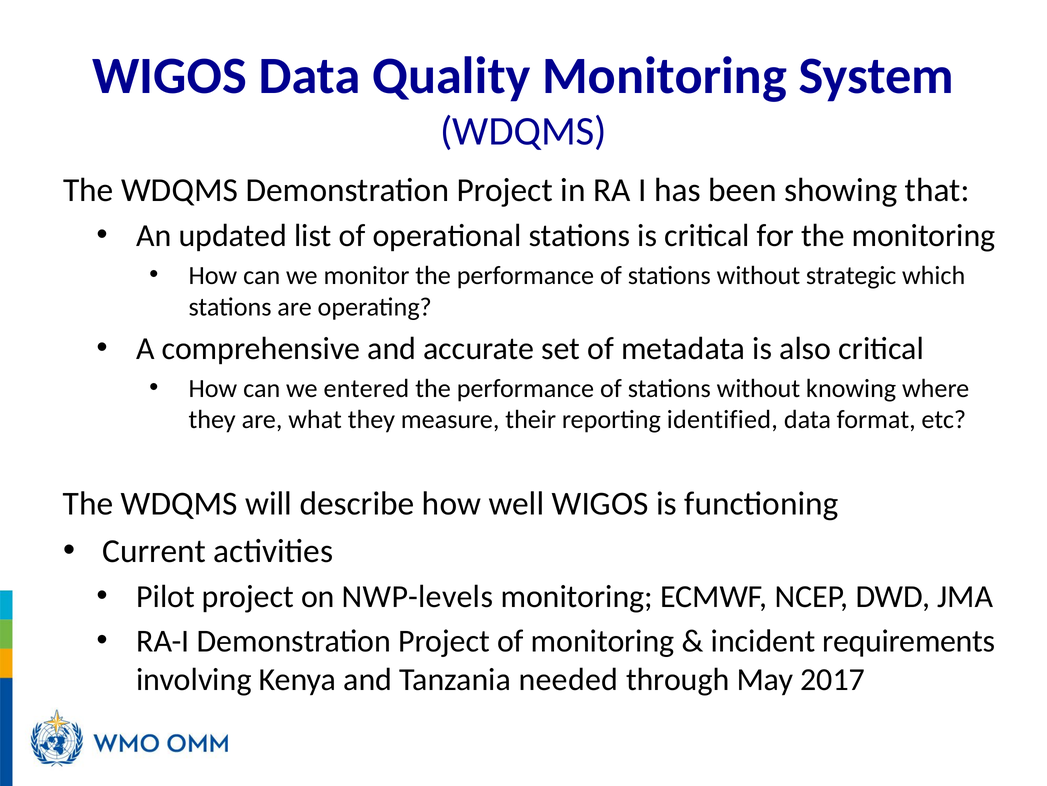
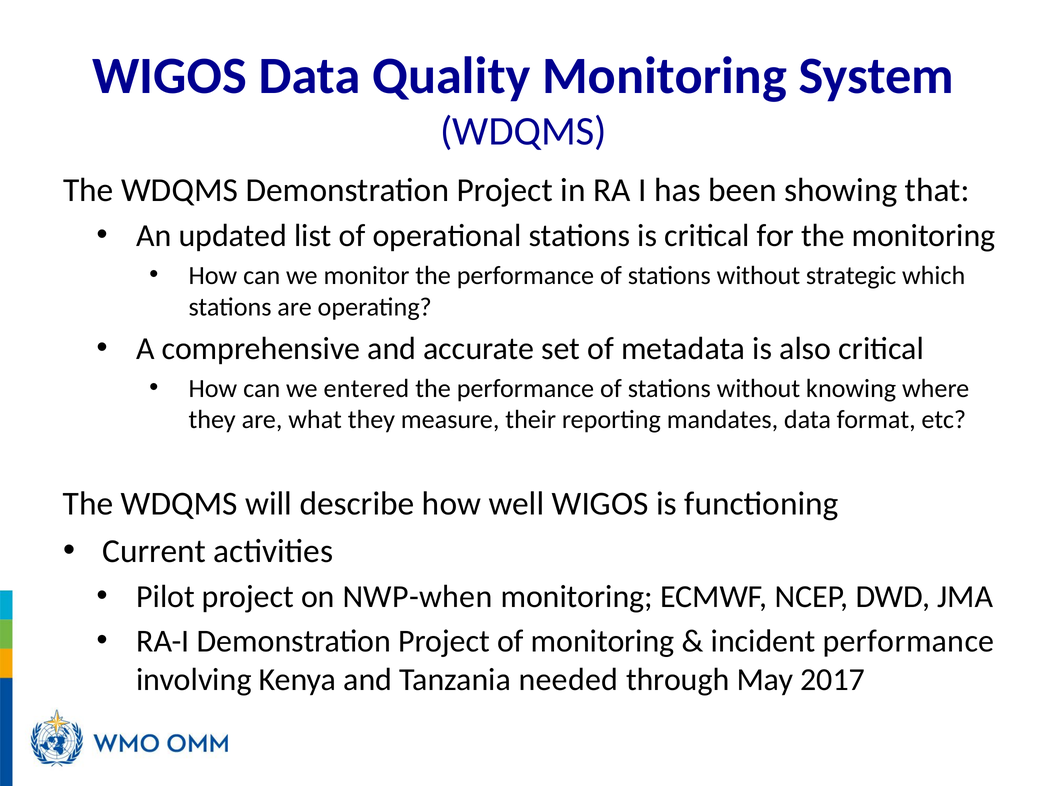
identified: identified -> mandates
NWP-levels: NWP-levels -> NWP-when
incident requirements: requirements -> performance
